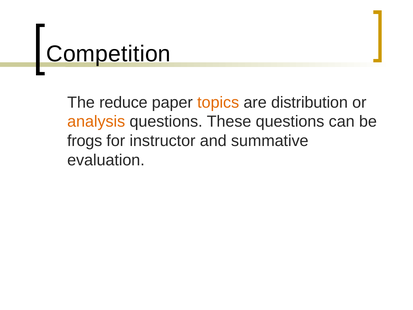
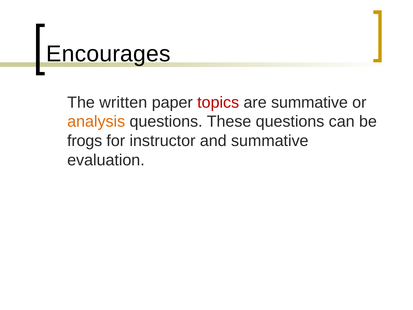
Competition: Competition -> Encourages
reduce: reduce -> written
topics colour: orange -> red
are distribution: distribution -> summative
